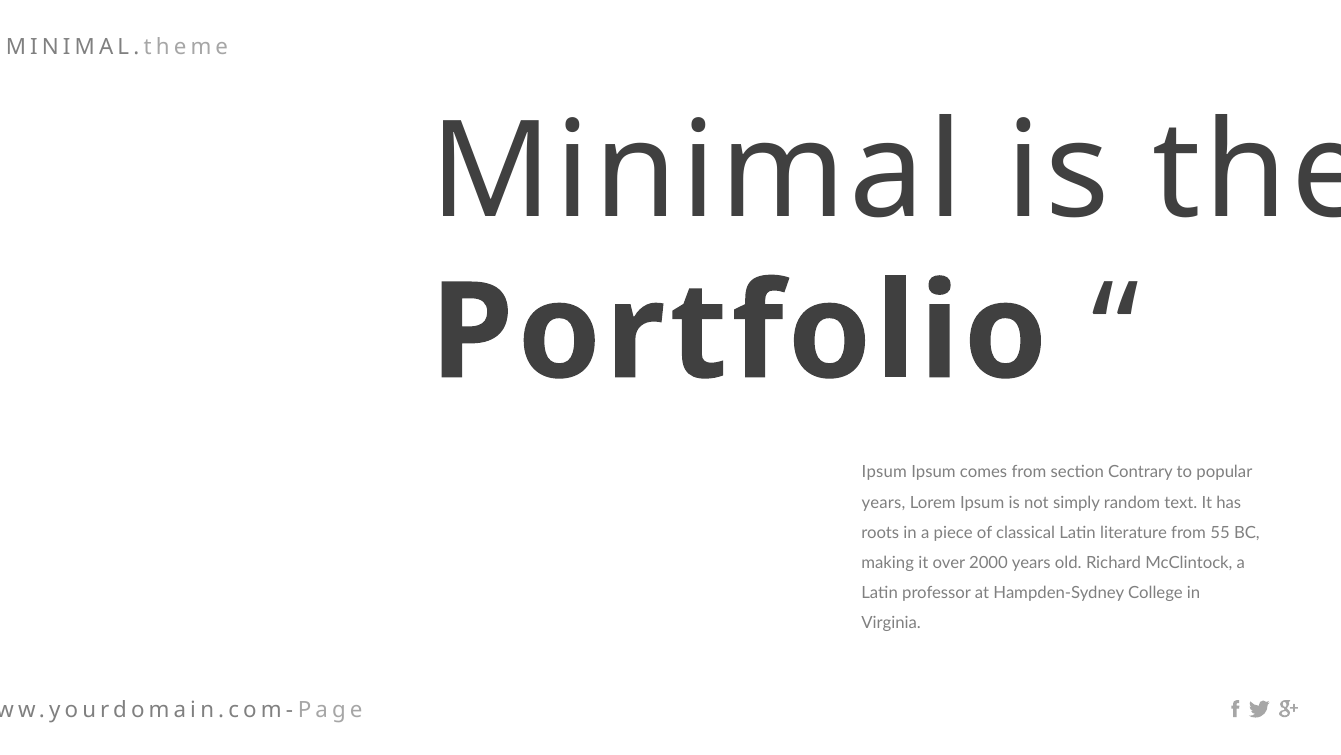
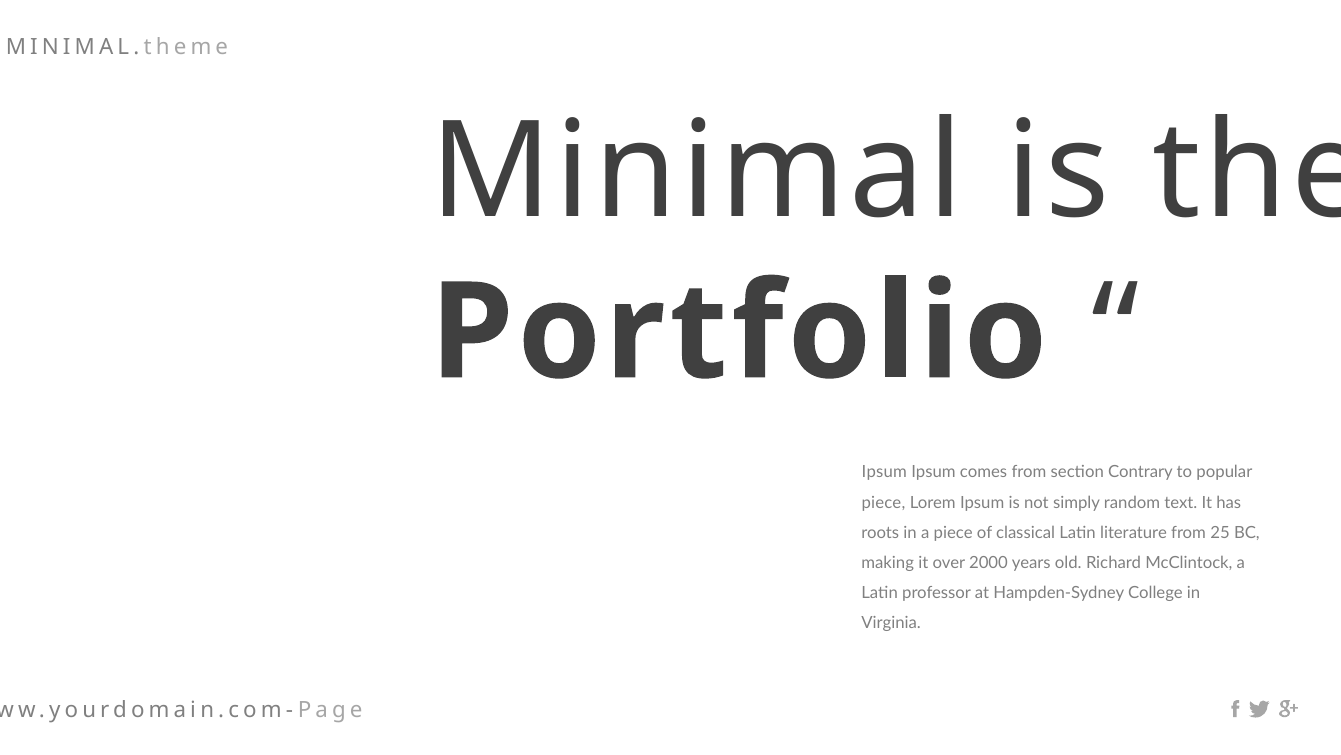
years at (883, 502): years -> piece
55: 55 -> 25
